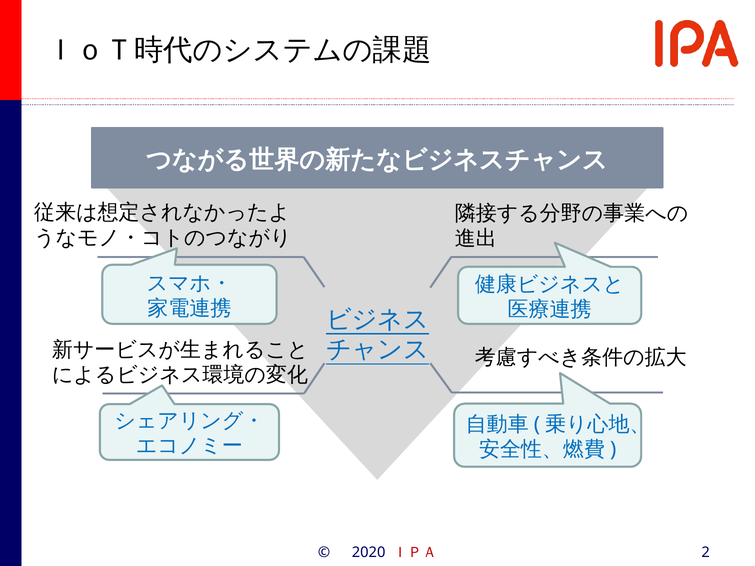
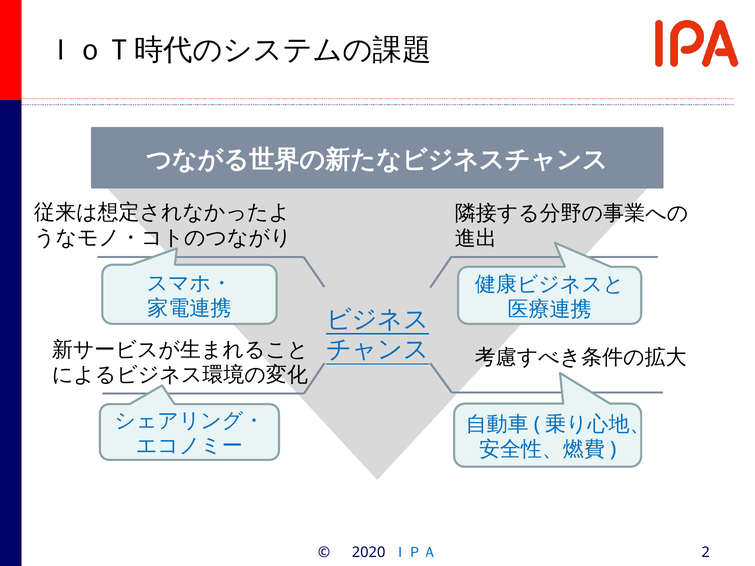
ＩＰＡ colour: red -> blue
